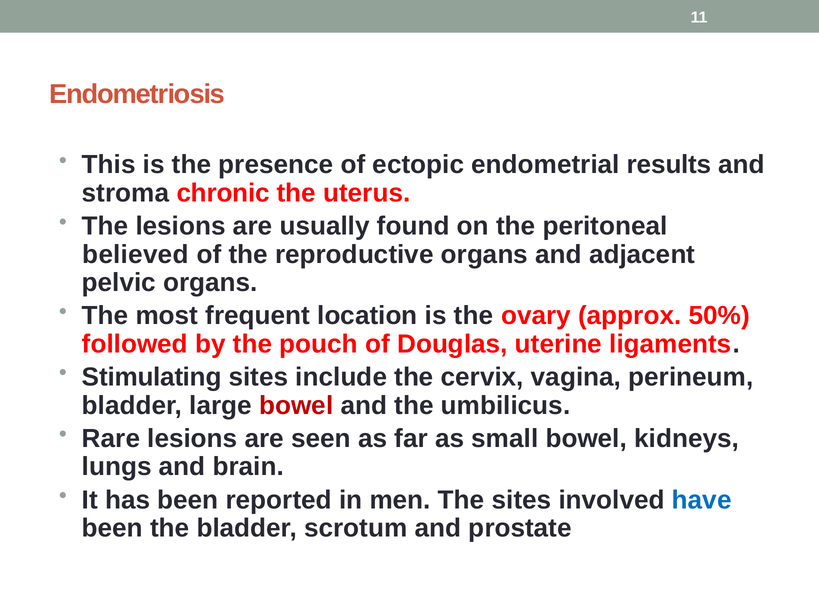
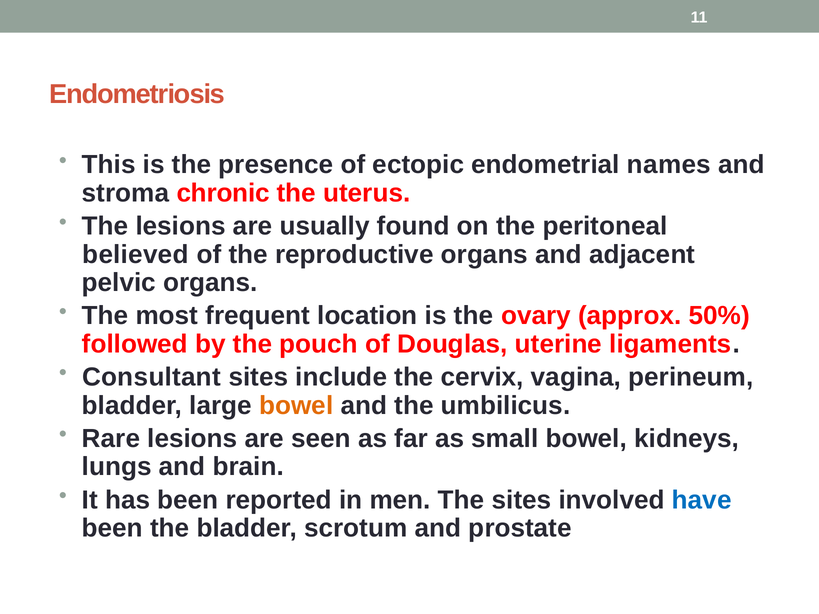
results: results -> names
Stimulating: Stimulating -> Consultant
bowel at (296, 406) colour: red -> orange
